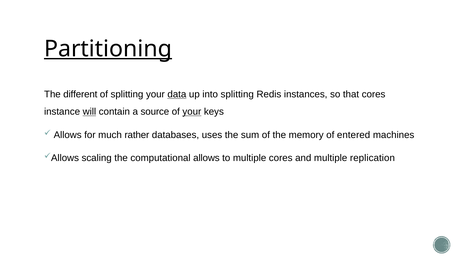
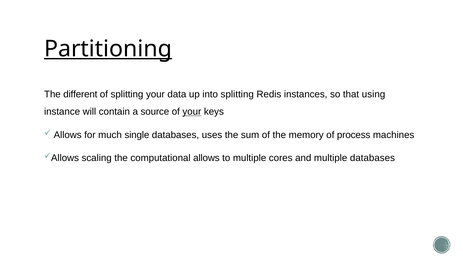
data underline: present -> none
that cores: cores -> using
will underline: present -> none
rather: rather -> single
entered: entered -> process
multiple replication: replication -> databases
